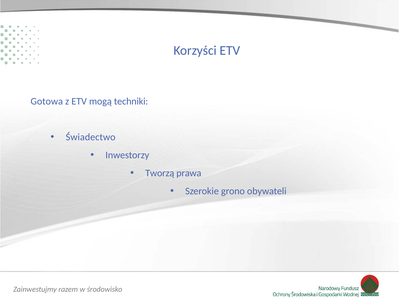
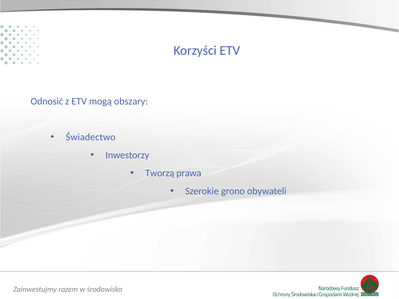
Gotowa: Gotowa -> Odnosić
techniki: techniki -> obszary
